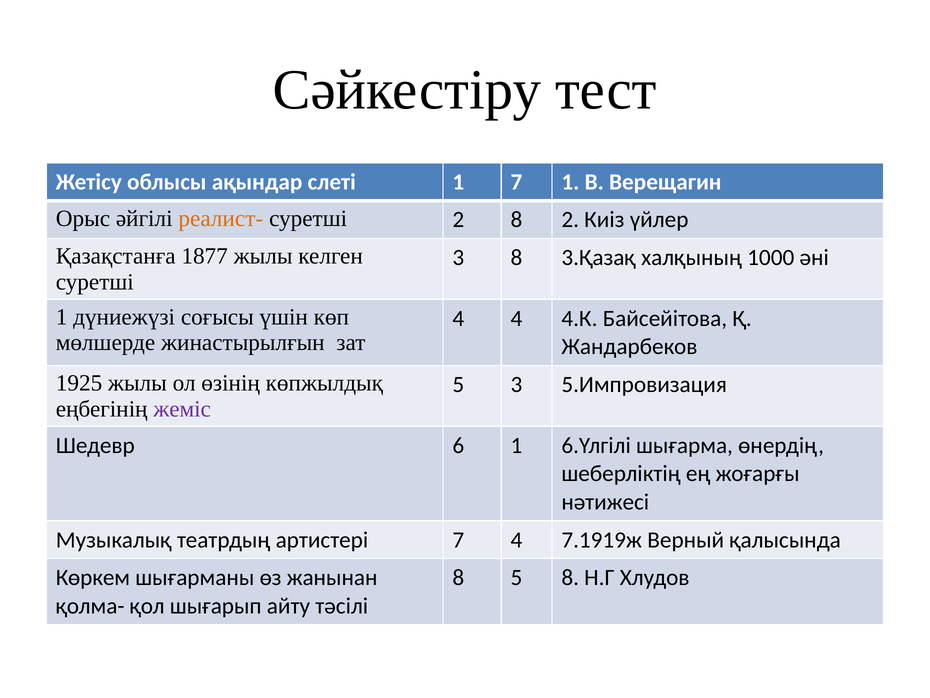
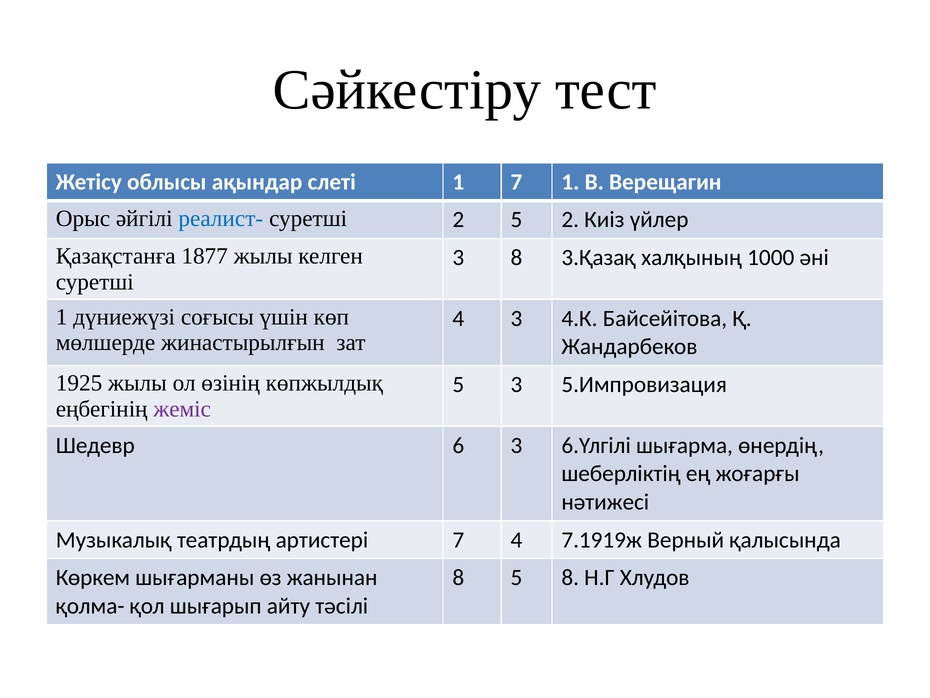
реалист- colour: orange -> blue
2 8: 8 -> 5
4 4: 4 -> 3
6 1: 1 -> 3
